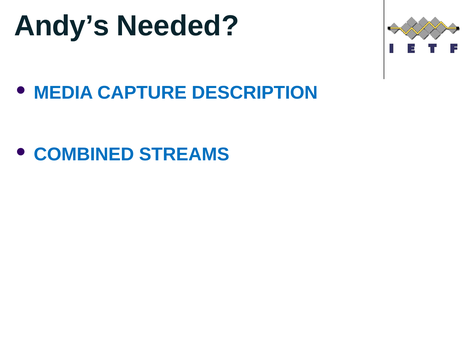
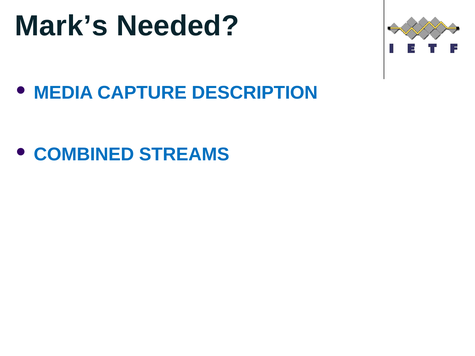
Andy’s: Andy’s -> Mark’s
